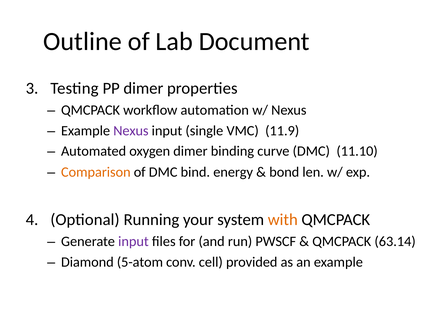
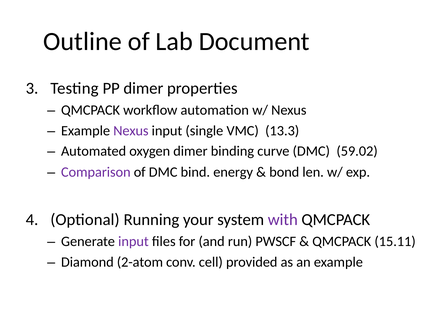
11.9: 11.9 -> 13.3
11.10: 11.10 -> 59.02
Comparison colour: orange -> purple
with colour: orange -> purple
63.14: 63.14 -> 15.11
5-atom: 5-atom -> 2-atom
